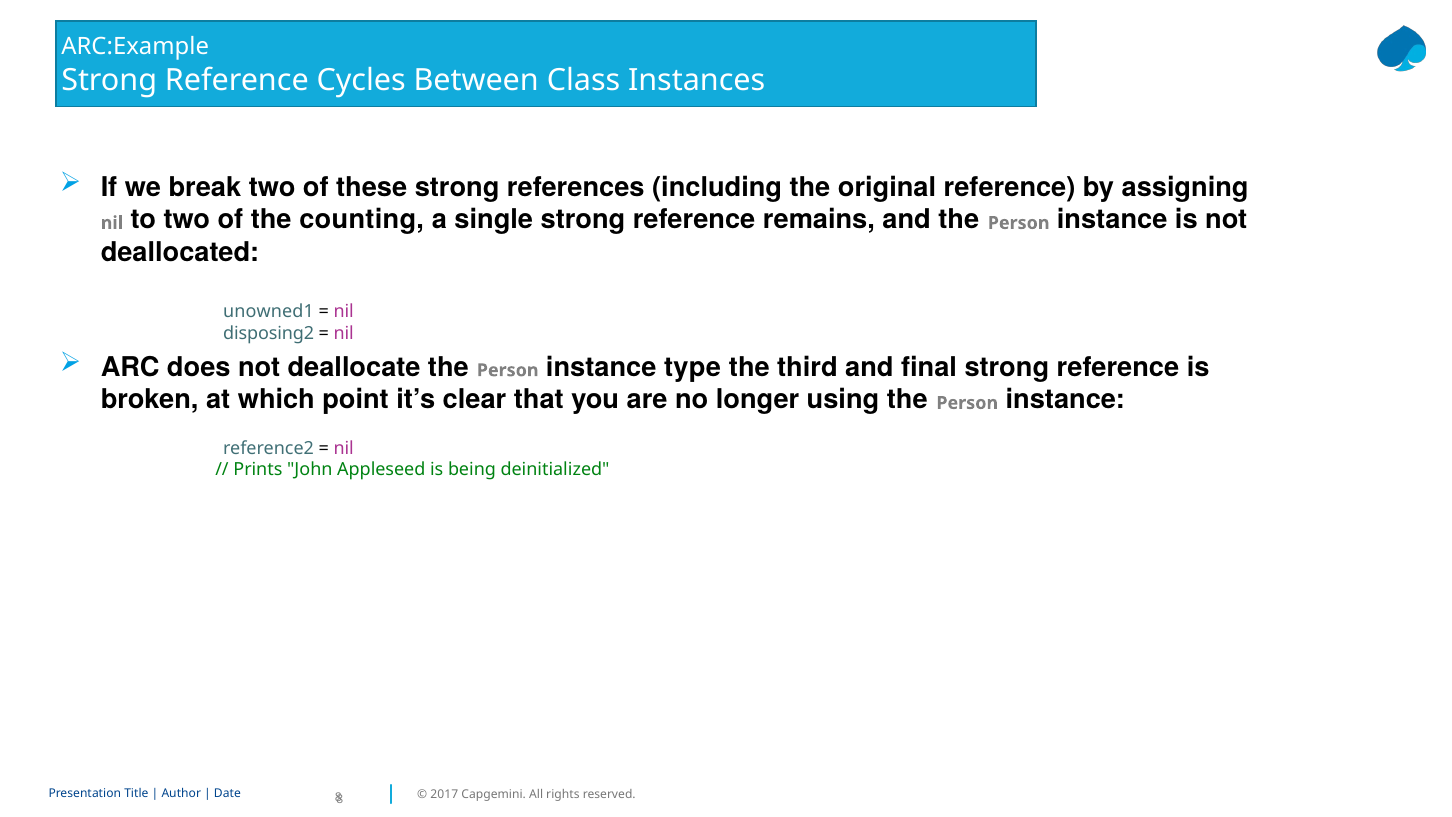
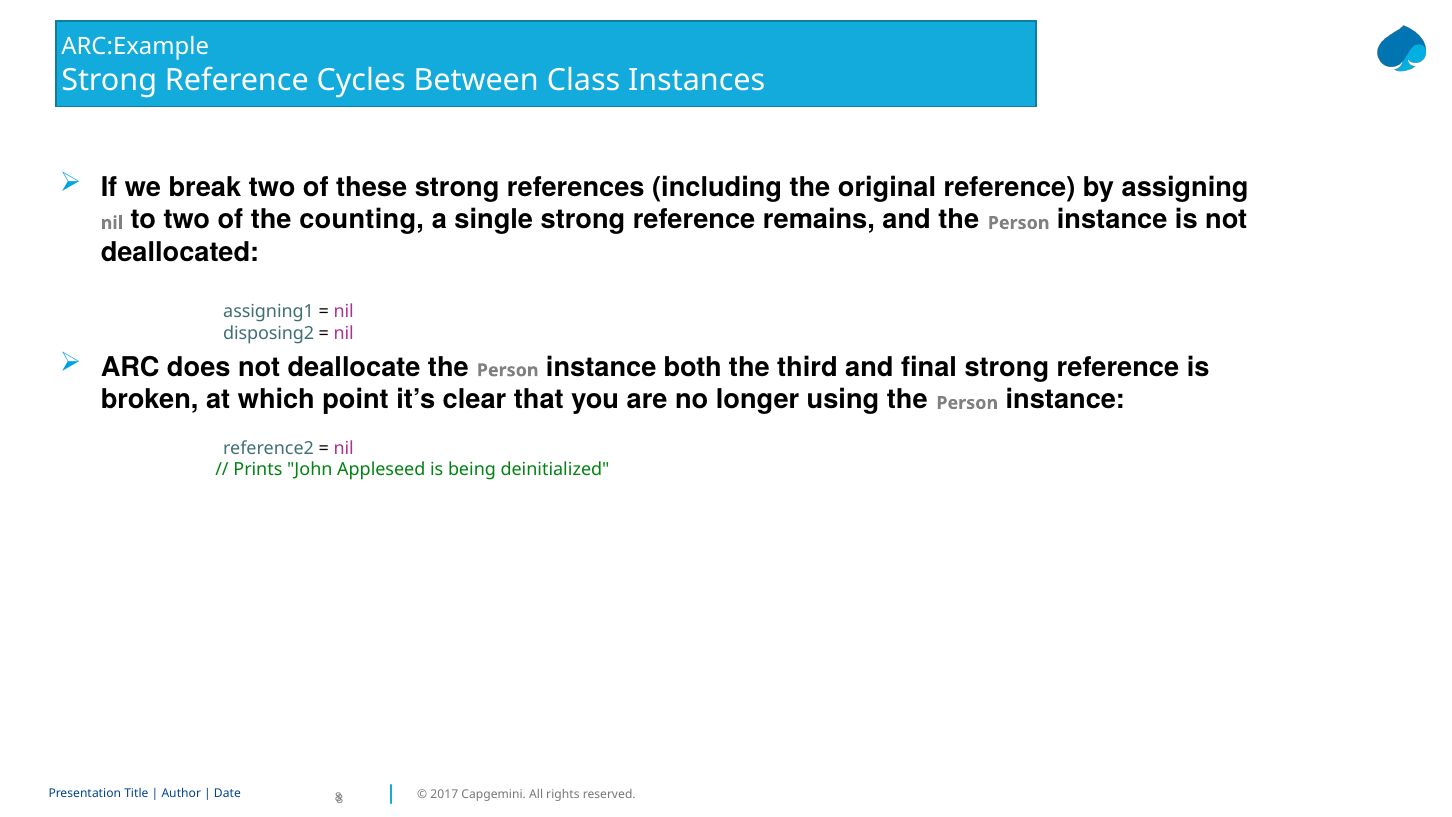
unowned1: unowned1 -> assigning1
type: type -> both
